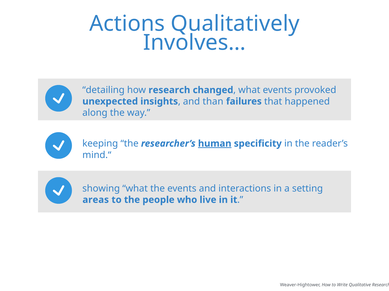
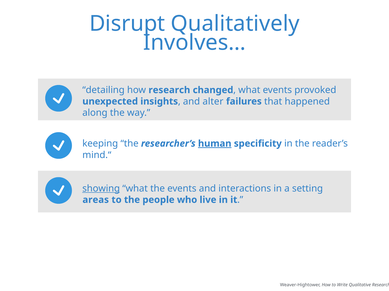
Actions: Actions -> Disrupt
than: than -> alter
showing underline: none -> present
